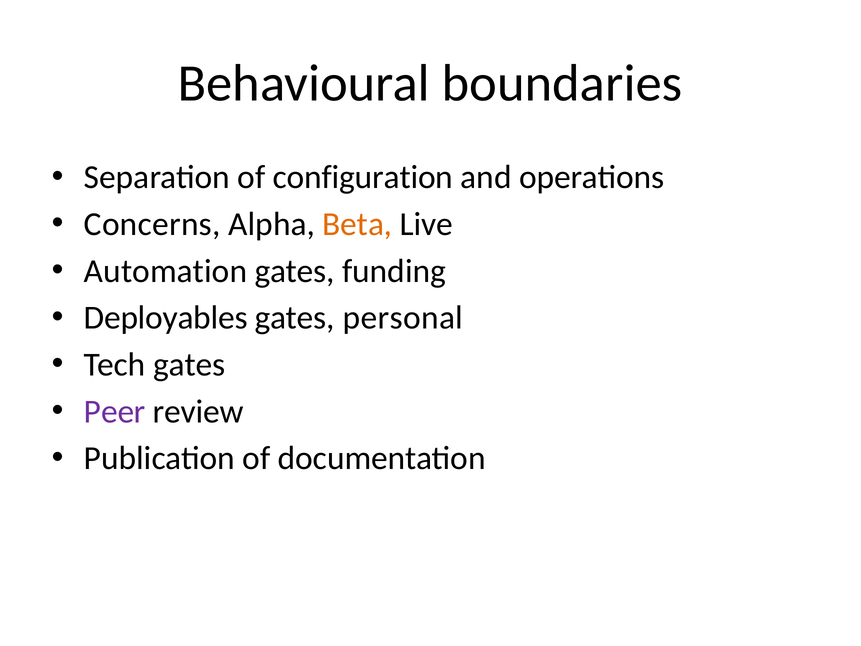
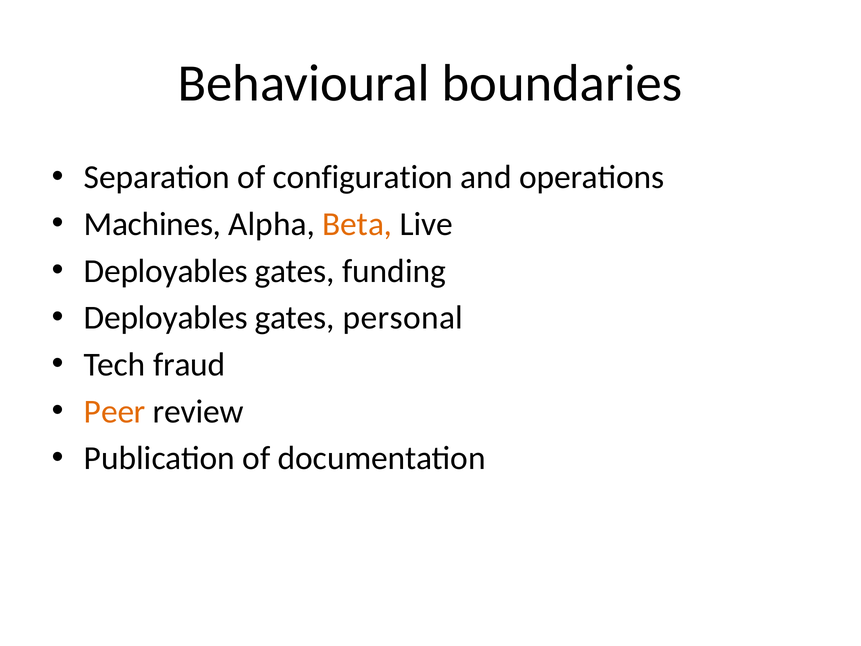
Concerns: Concerns -> Machines
Automation at (166, 271): Automation -> Deployables
Tech gates: gates -> fraud
Peer colour: purple -> orange
